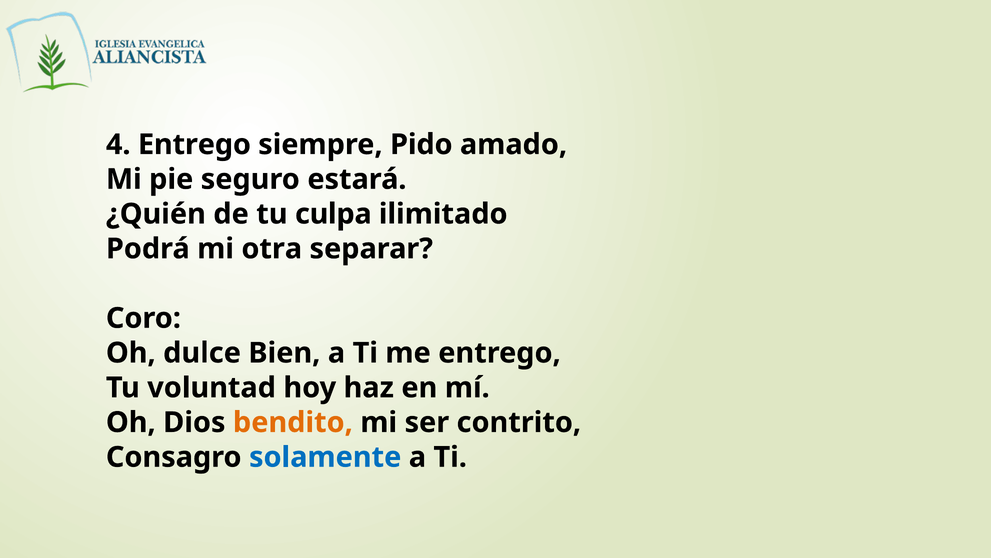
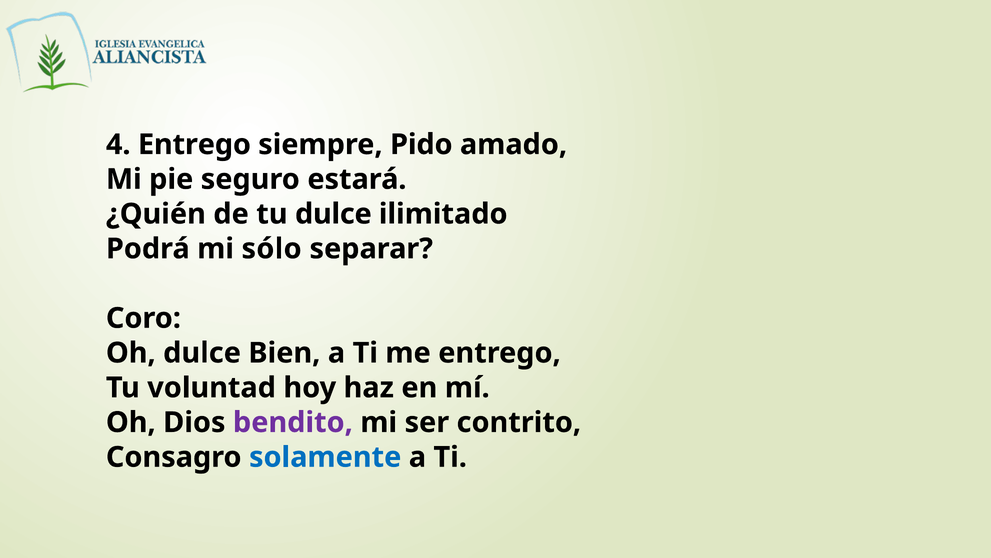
tu culpa: culpa -> dulce
otra: otra -> sólo
bendito colour: orange -> purple
